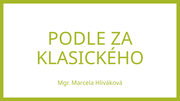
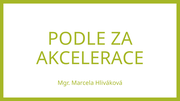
KLASICKÉHO: KLASICKÉHO -> AKCELERACE
